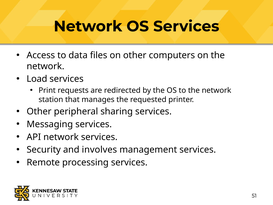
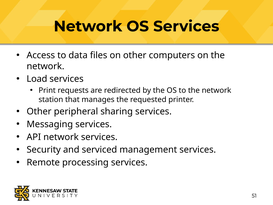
involves: involves -> serviced
